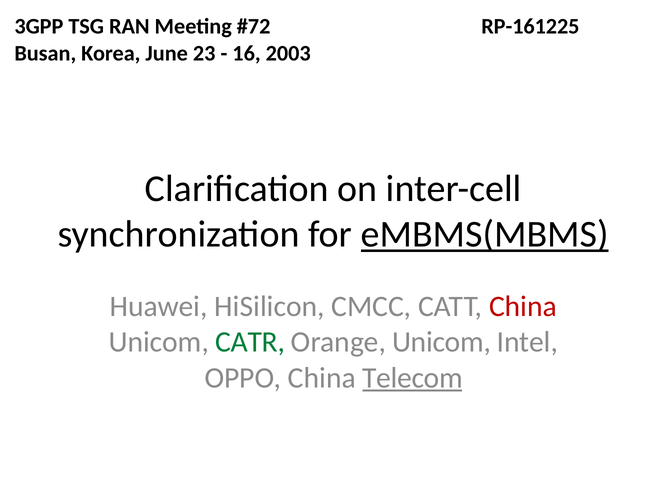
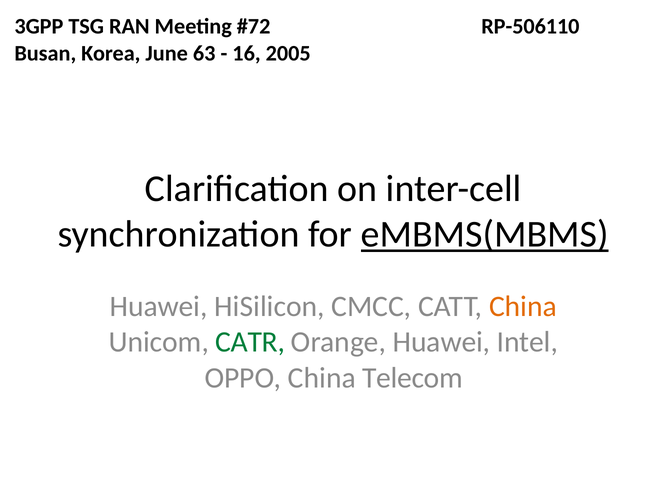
RP-161225: RP-161225 -> RP-506110
23: 23 -> 63
2003: 2003 -> 2005
China at (523, 307) colour: red -> orange
Orange Unicom: Unicom -> Huawei
Telecom underline: present -> none
